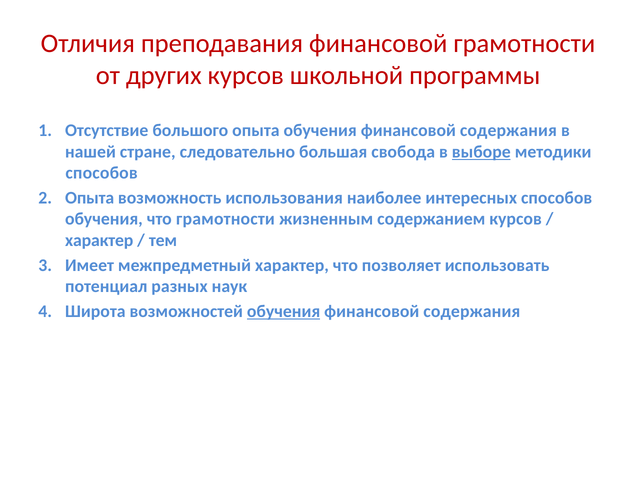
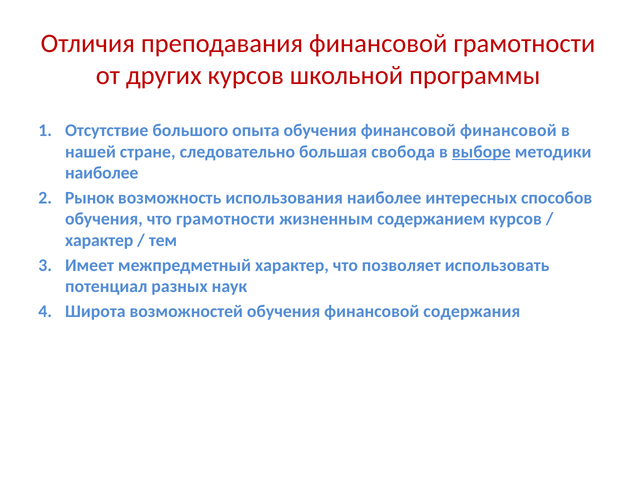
опыта обучения финансовой содержания: содержания -> финансовой
способов at (102, 173): способов -> наиболее
Опыта at (90, 198): Опыта -> Рынок
обучения at (284, 311) underline: present -> none
